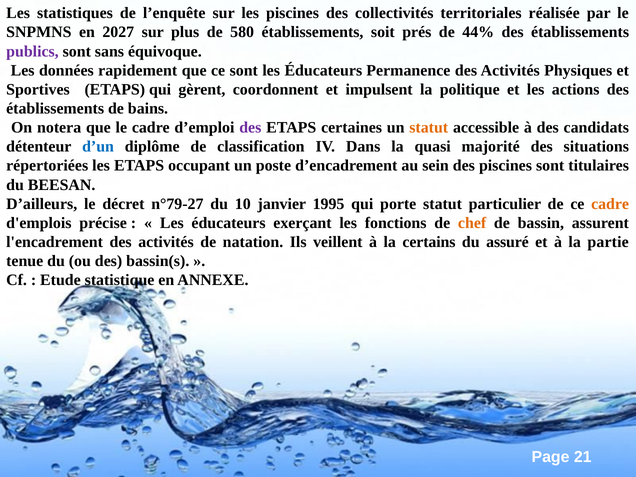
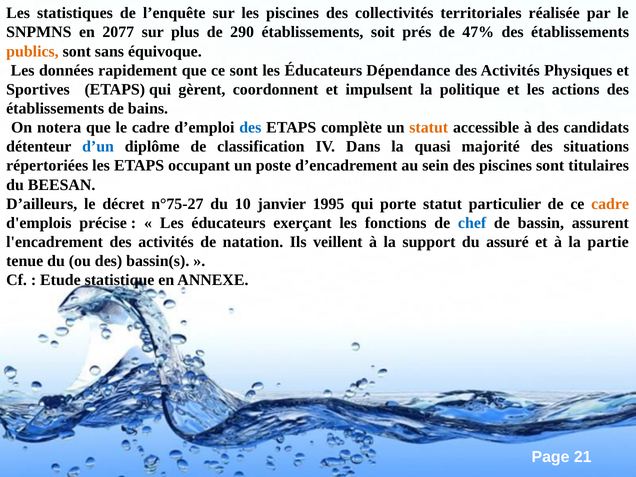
2027: 2027 -> 2077
580: 580 -> 290
44%: 44% -> 47%
publics colour: purple -> orange
Permanence: Permanence -> Dépendance
des at (250, 128) colour: purple -> blue
certaines: certaines -> complète
n°79-27: n°79-27 -> n°75-27
chef colour: orange -> blue
certains: certains -> support
